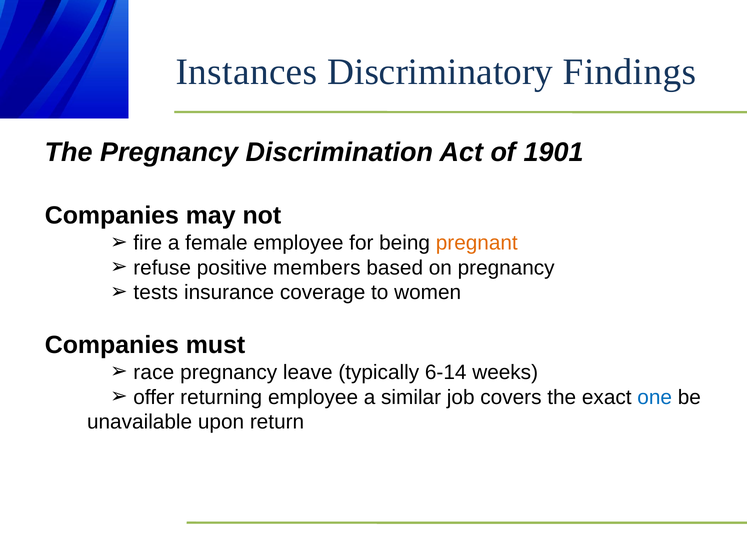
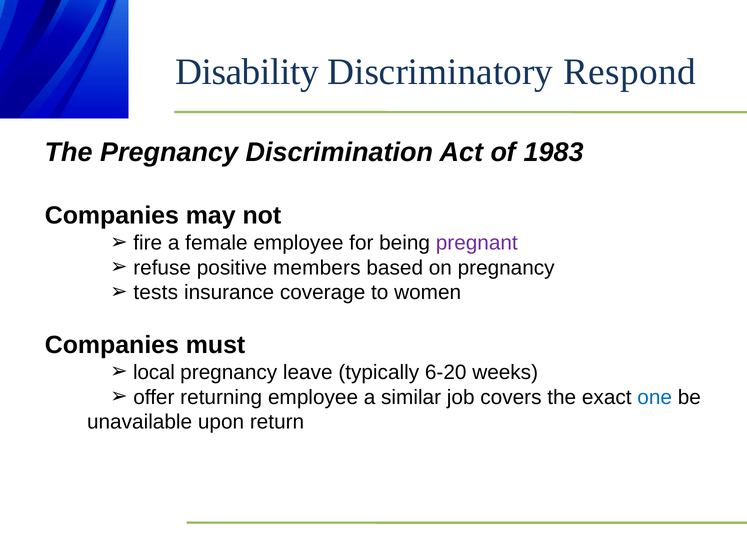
Instances: Instances -> Disability
Findings: Findings -> Respond
1901: 1901 -> 1983
pregnant colour: orange -> purple
race: race -> local
6-14: 6-14 -> 6-20
